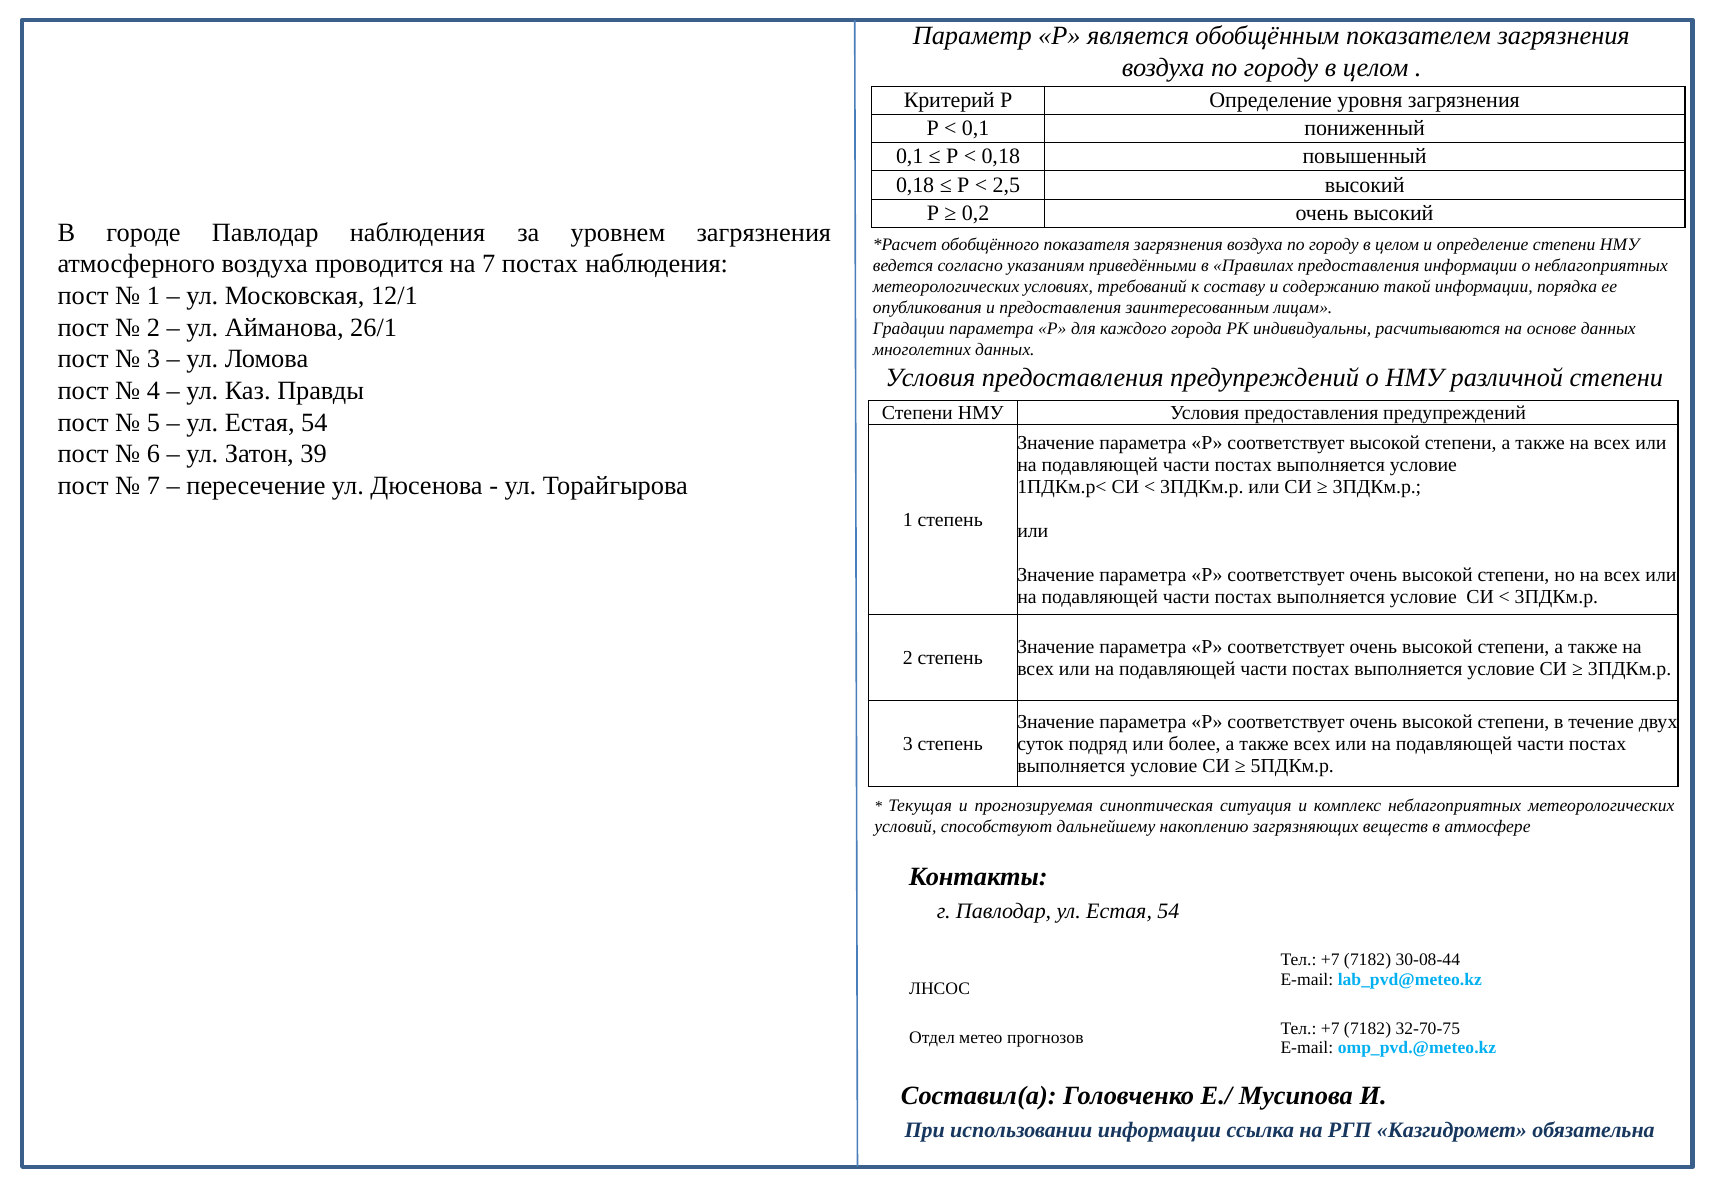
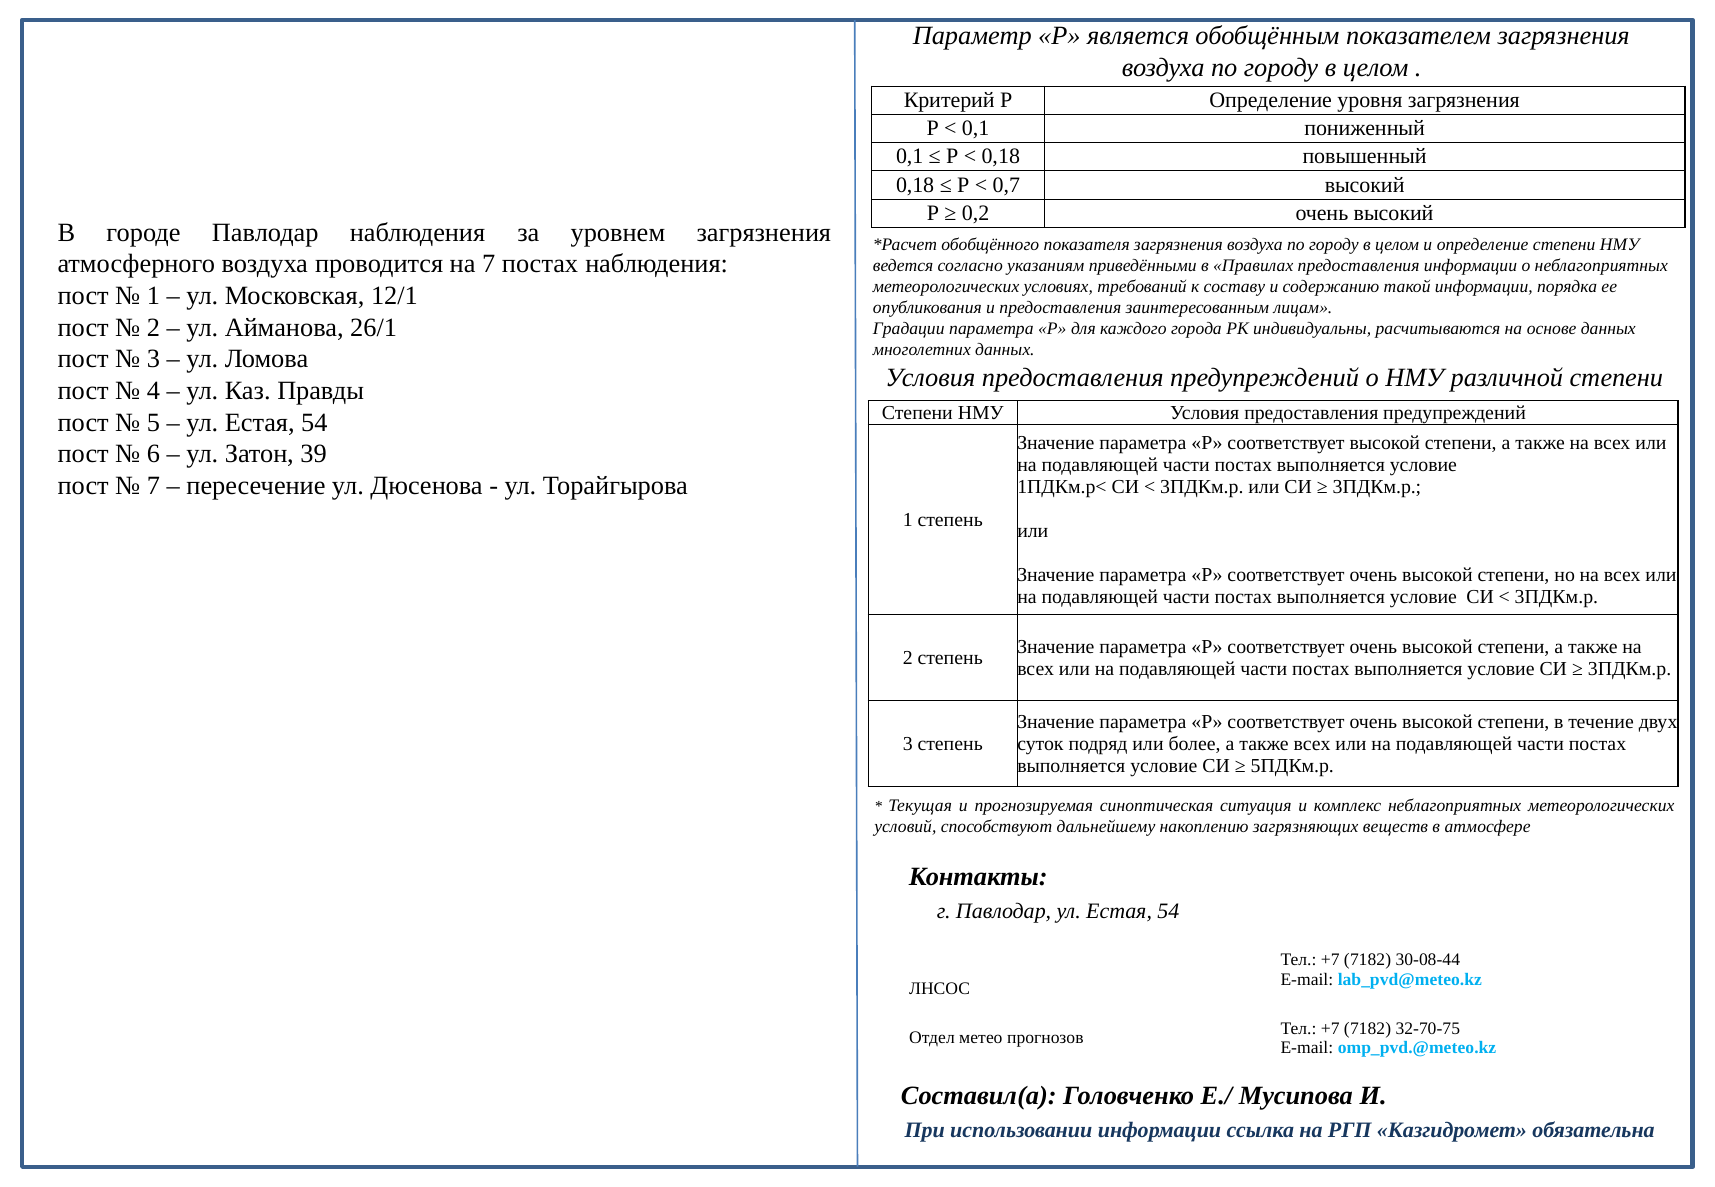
2,5: 2,5 -> 0,7
